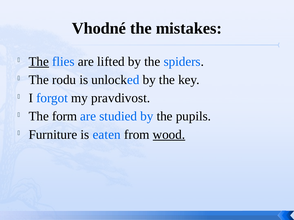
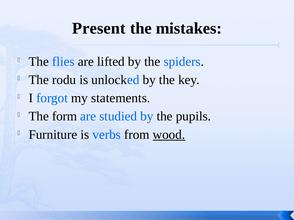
Vhodné: Vhodné -> Present
The at (39, 62) underline: present -> none
pravdivost: pravdivost -> statements
eaten: eaten -> verbs
